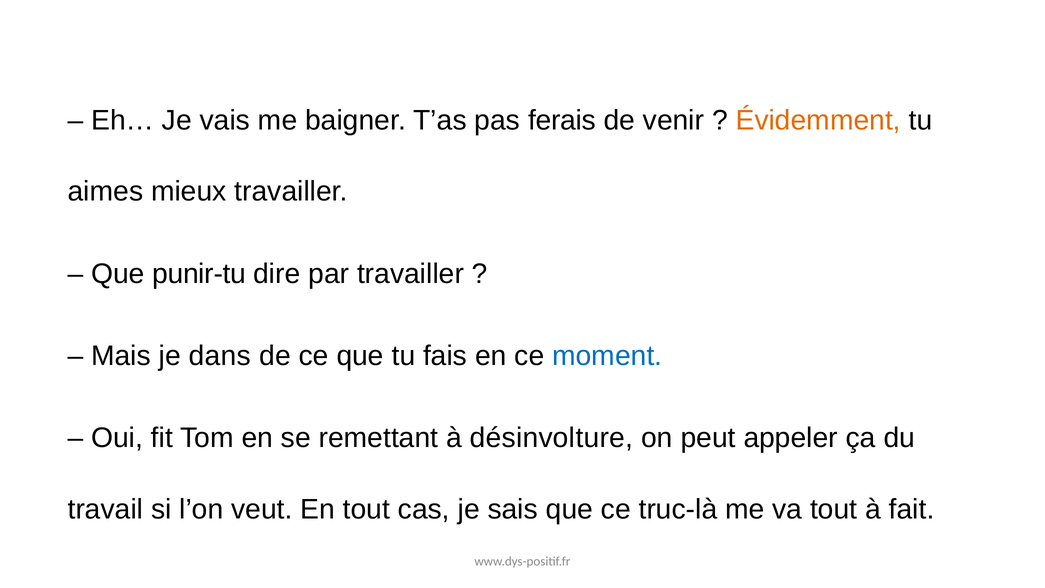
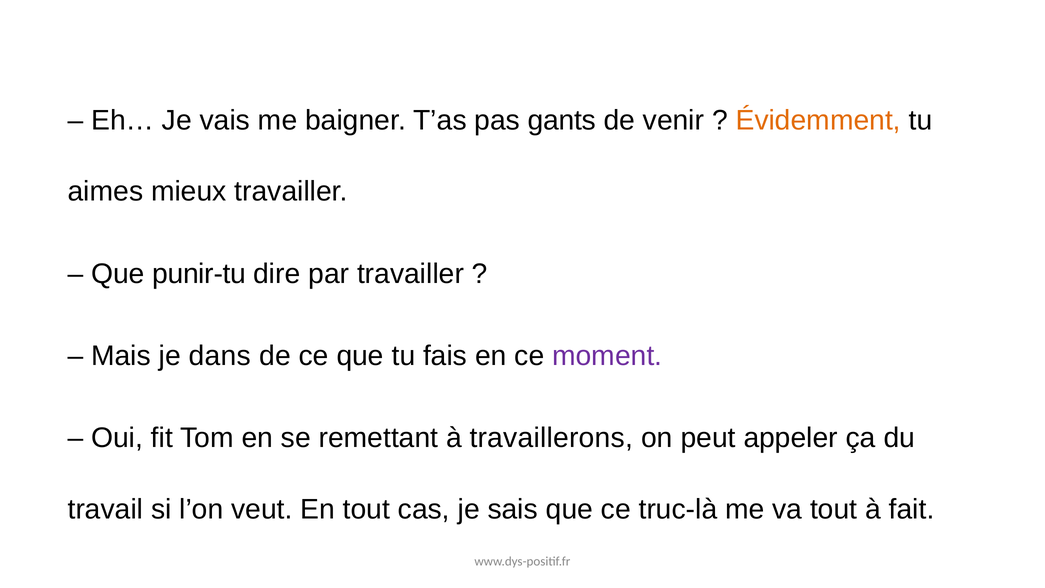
ferais: ferais -> gants
moment colour: blue -> purple
désinvolture: désinvolture -> travaillerons
